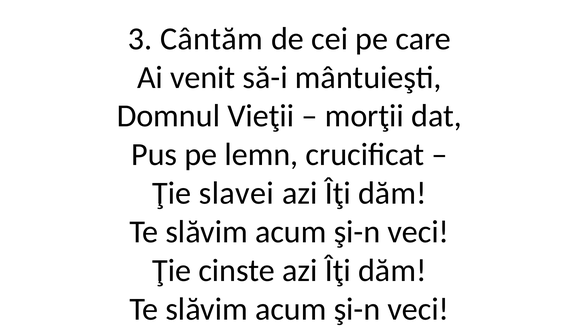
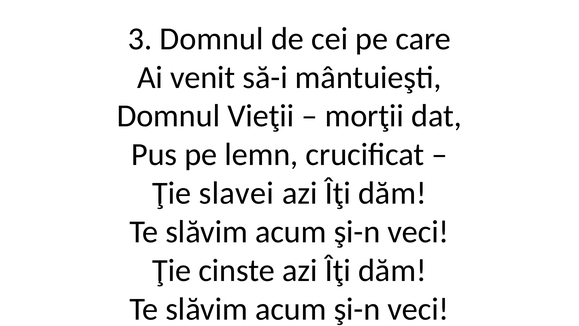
3 Cântăm: Cântăm -> Domnul
